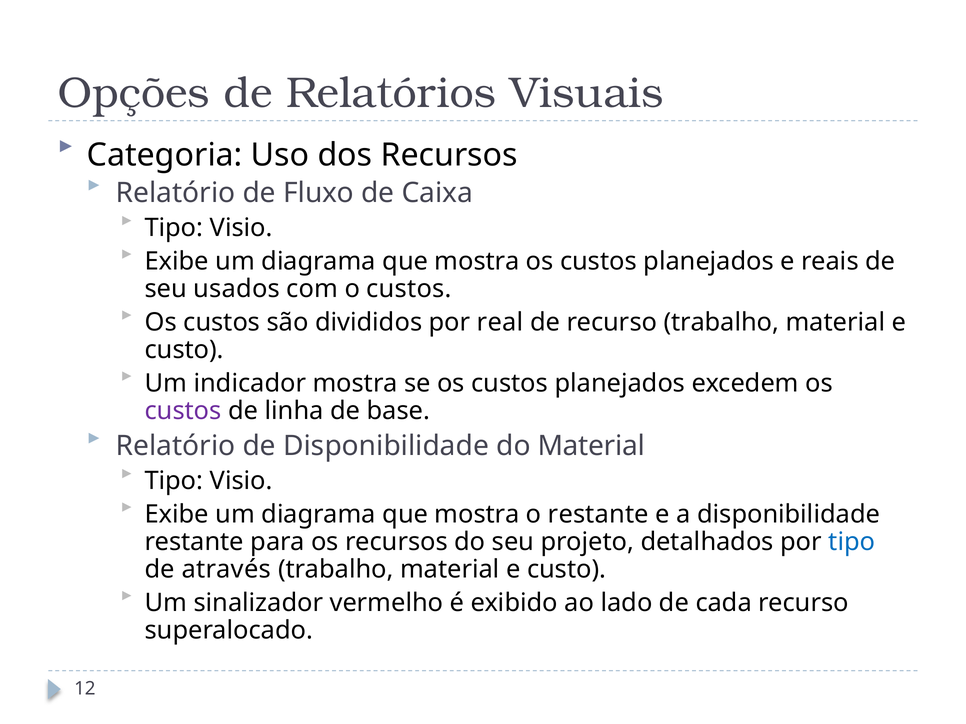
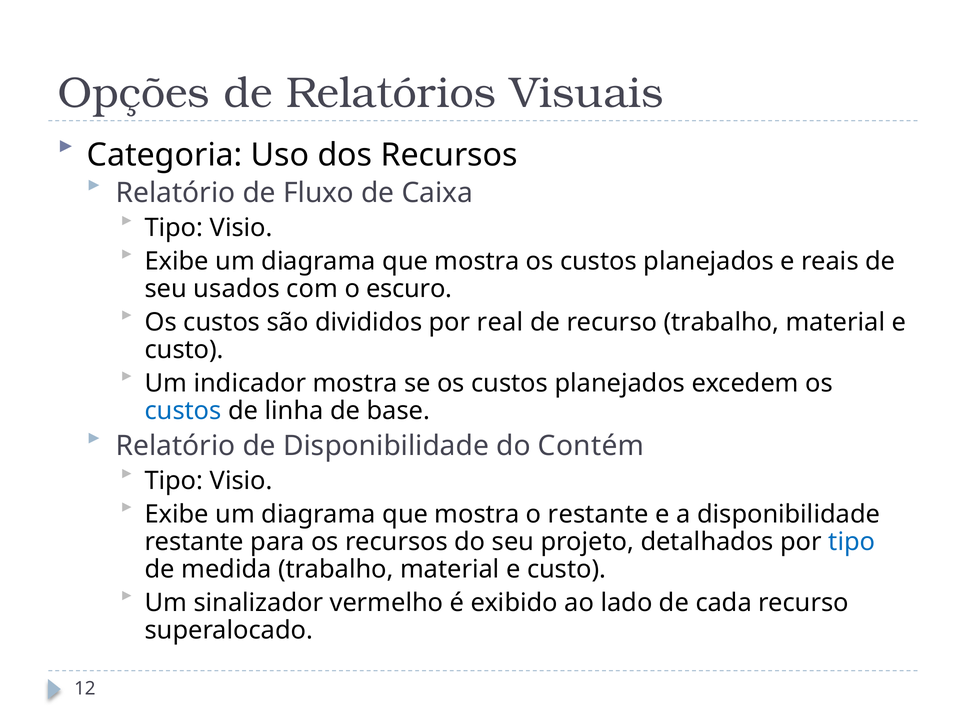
o custos: custos -> escuro
custos at (183, 411) colour: purple -> blue
do Material: Material -> Contém
através: através -> medida
